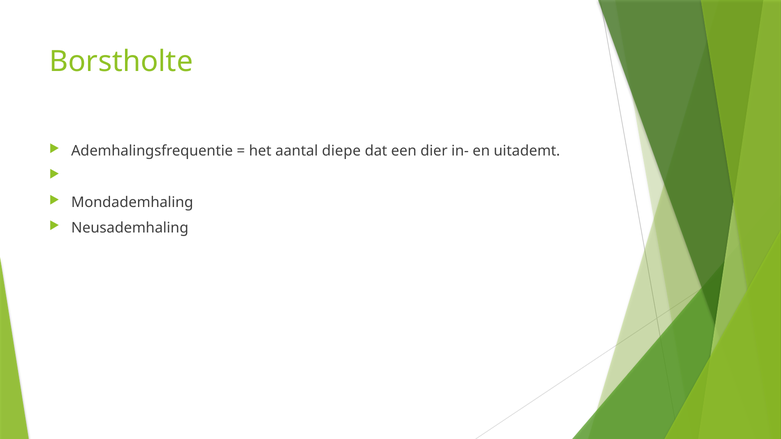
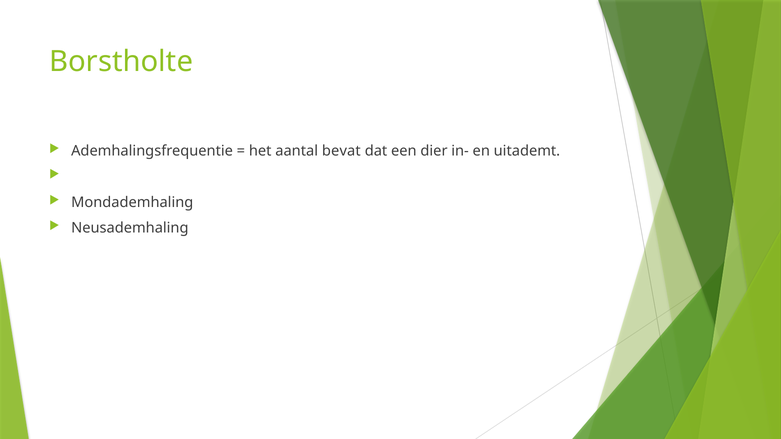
diepe: diepe -> bevat
